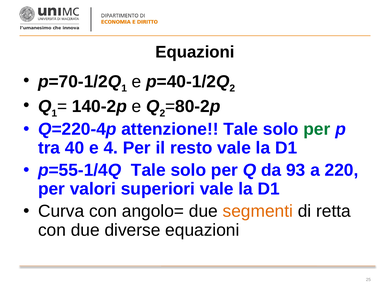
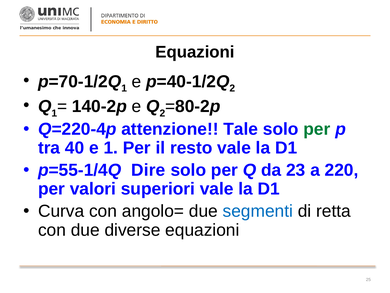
e 4: 4 -> 1
p=55-1/4Q Tale: Tale -> Dire
93: 93 -> 23
segmenti colour: orange -> blue
